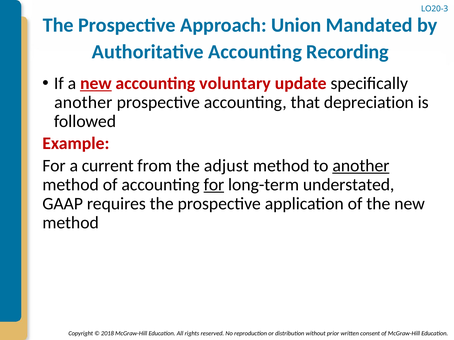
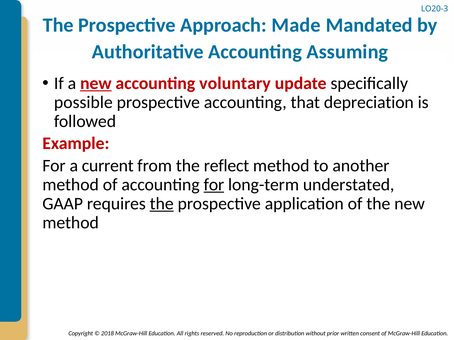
Union: Union -> Made
Recording: Recording -> Assuming
another at (83, 102): another -> possible
adjust: adjust -> reflect
another at (361, 166) underline: present -> none
the at (162, 204) underline: none -> present
